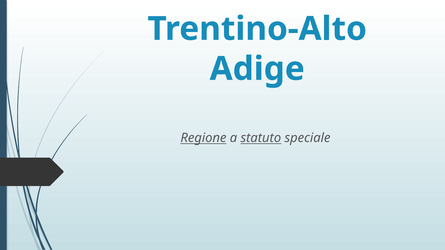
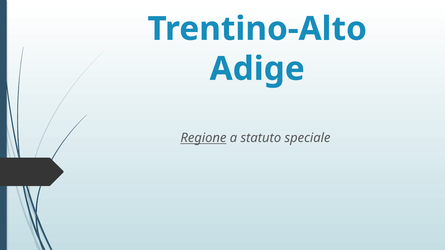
statuto underline: present -> none
